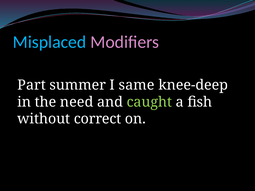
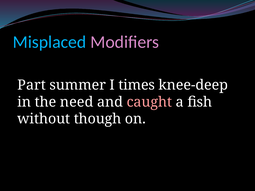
same: same -> times
caught colour: light green -> pink
correct: correct -> though
